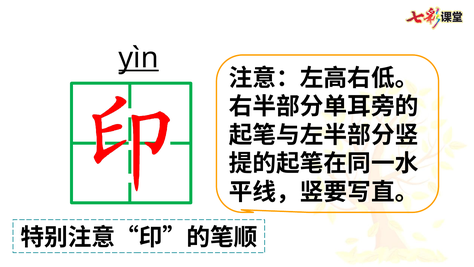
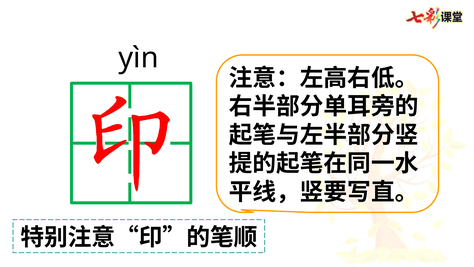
yìn underline: present -> none
